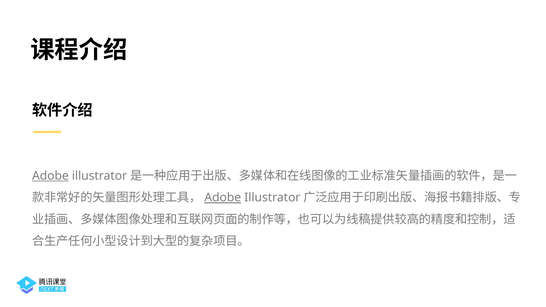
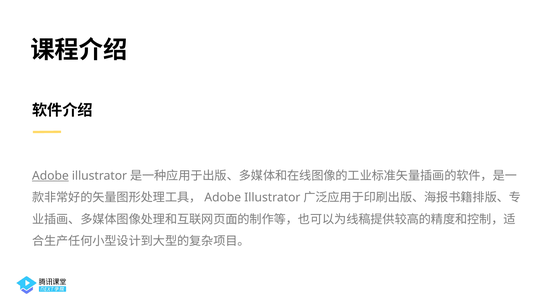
Adobe at (223, 198) underline: present -> none
